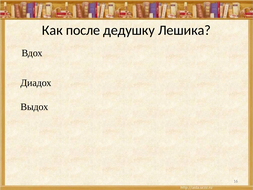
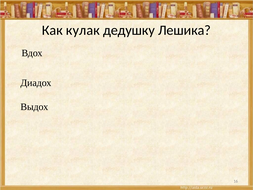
после: после -> кулак
